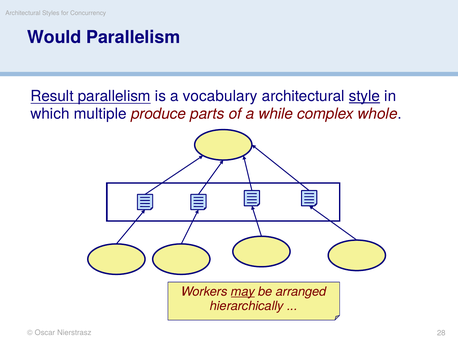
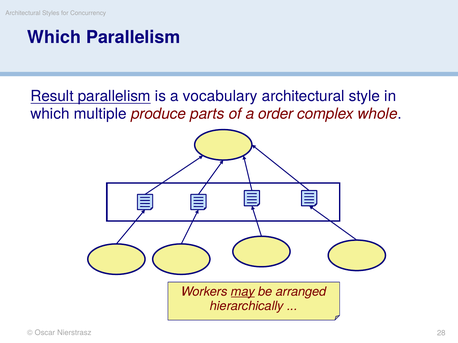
Would at (54, 37): Would -> Which
style underline: present -> none
while: while -> order
